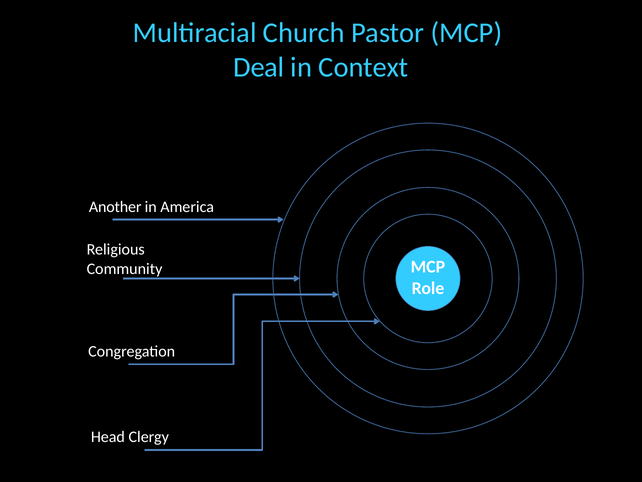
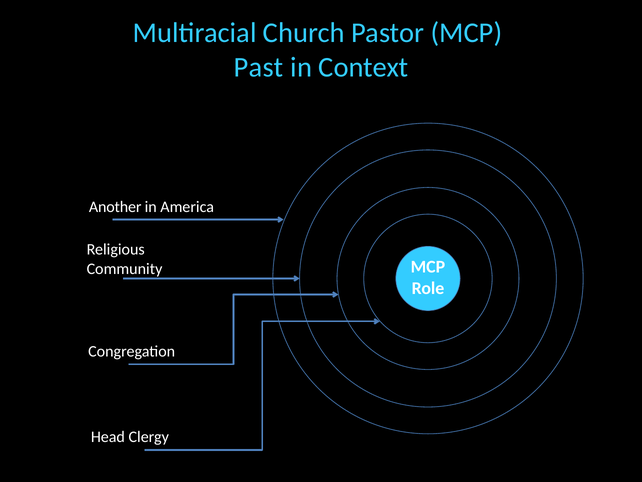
Deal: Deal -> Past
